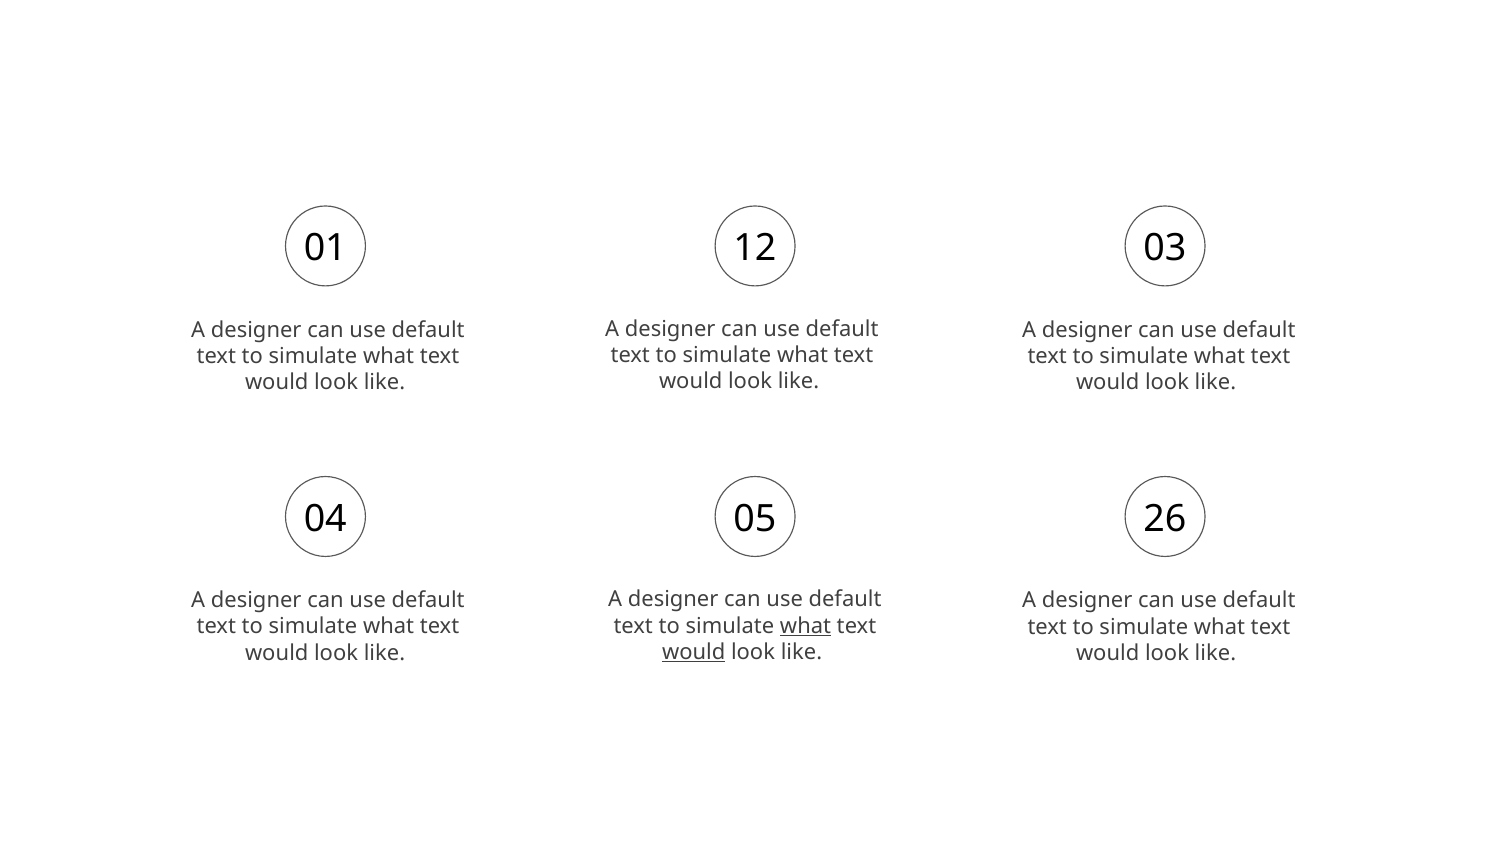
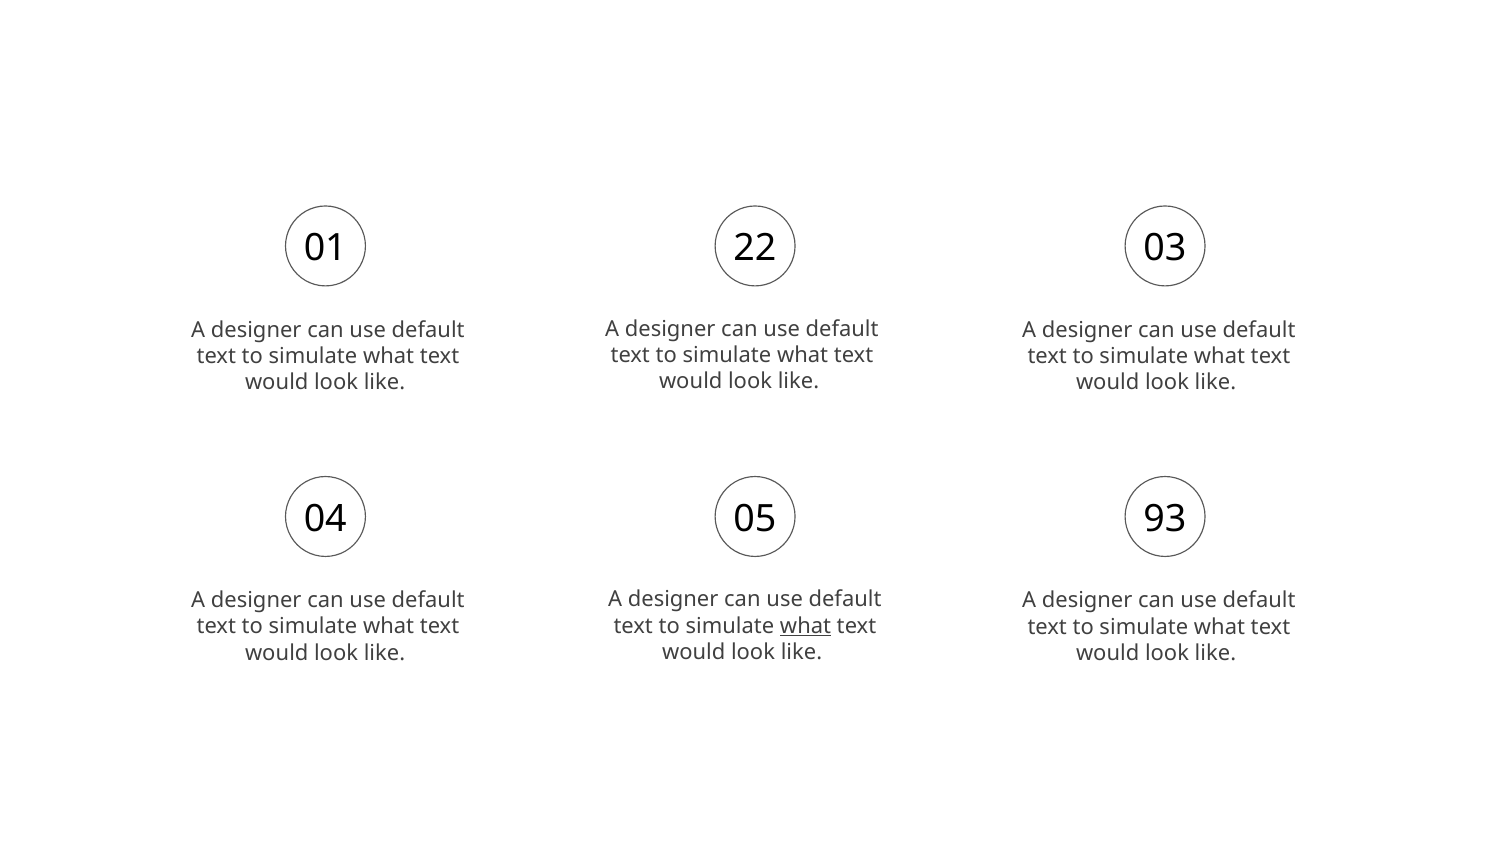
12: 12 -> 22
26: 26 -> 93
would at (694, 652) underline: present -> none
